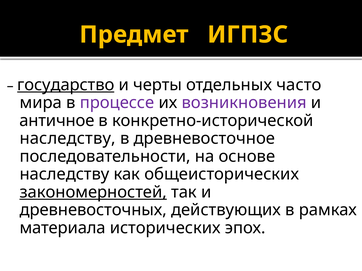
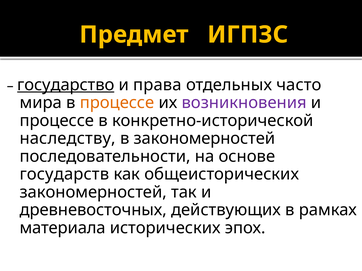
черты: черты -> права
процессе at (117, 103) colour: purple -> orange
античное at (57, 121): античное -> процессе
в древневосточное: древневосточное -> закономерностей
наследству at (64, 175): наследству -> государств
закономерностей at (93, 192) underline: present -> none
